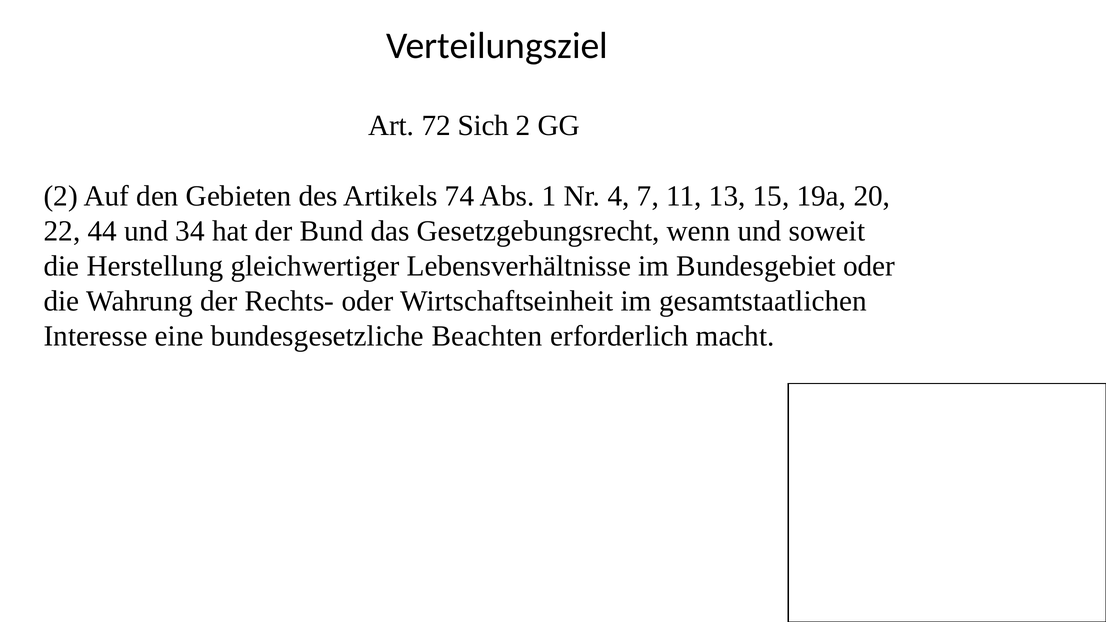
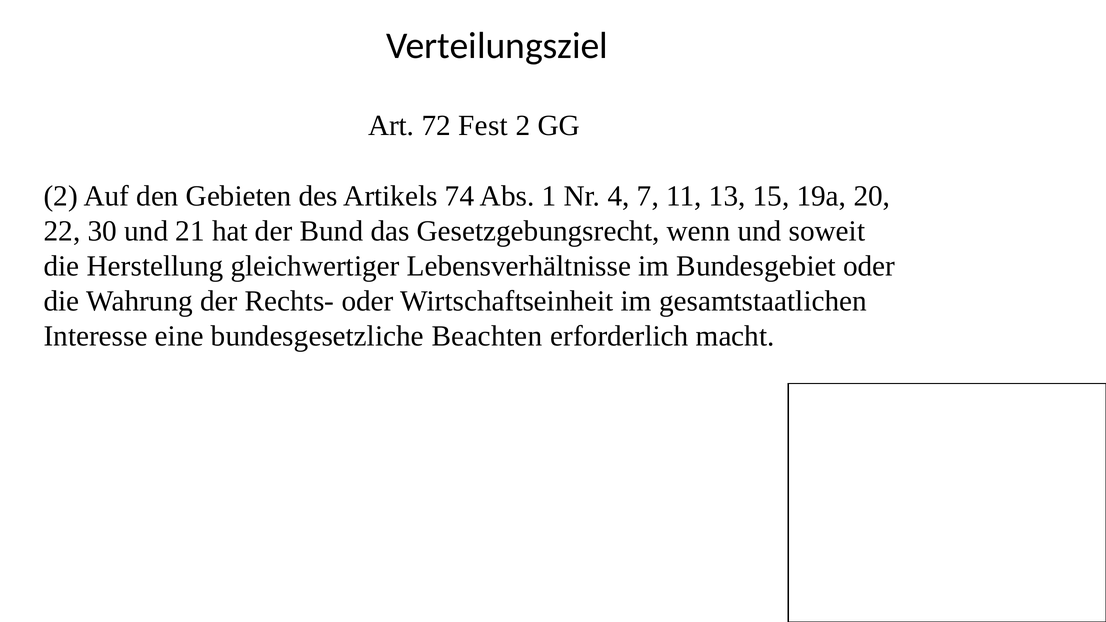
Sich: Sich -> Fest
44: 44 -> 30
34: 34 -> 21
